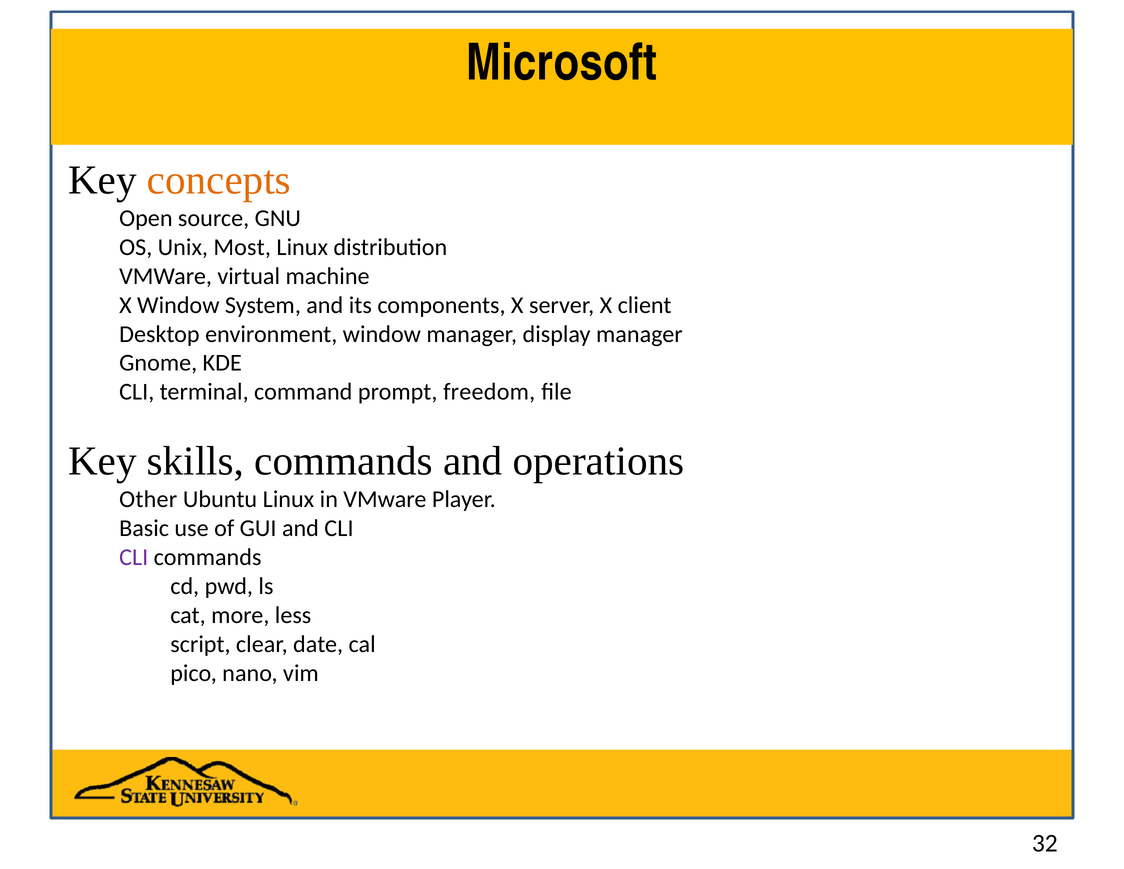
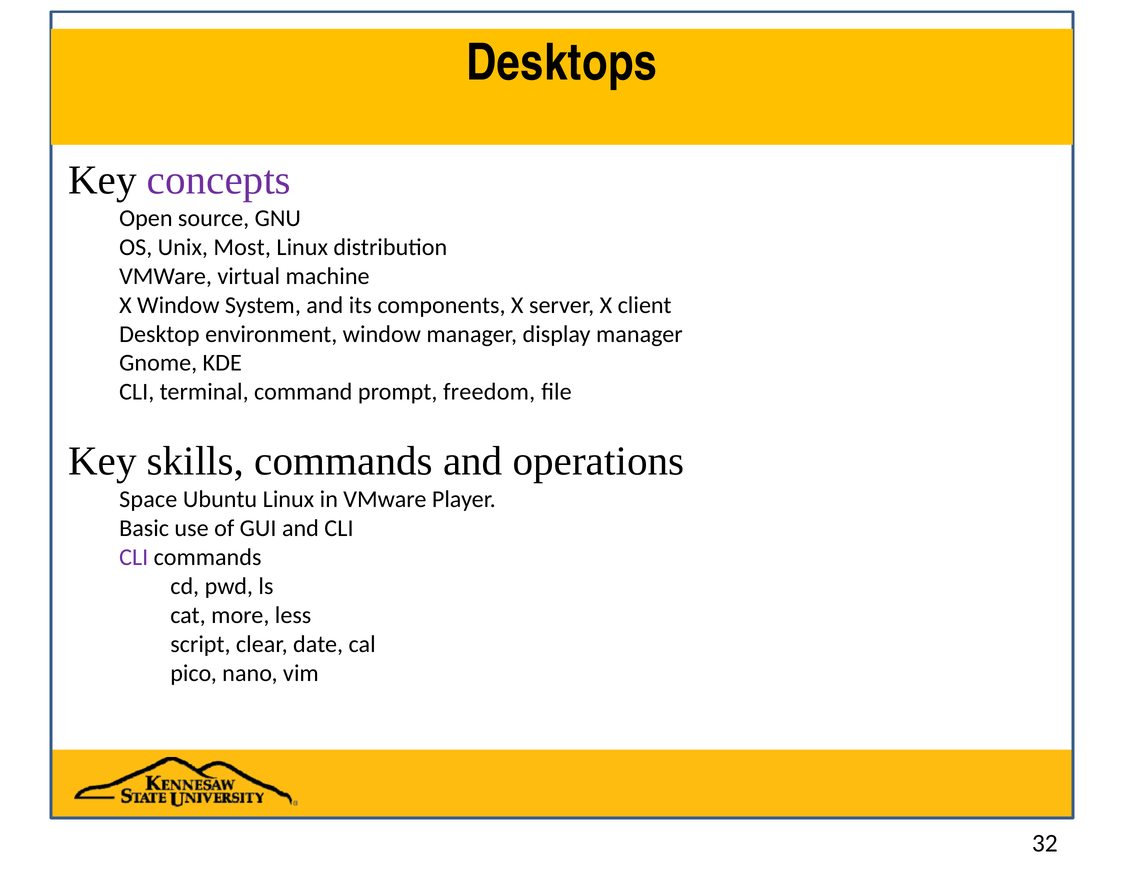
Microsoft: Microsoft -> Desktops
concepts colour: orange -> purple
Other: Other -> Space
